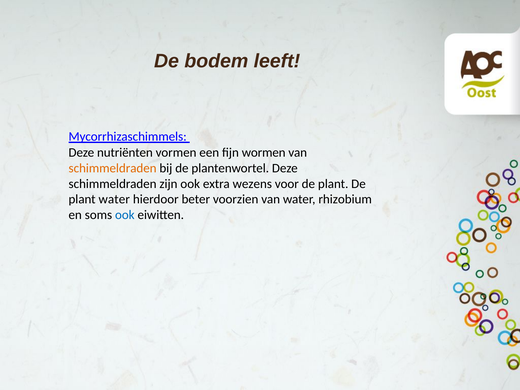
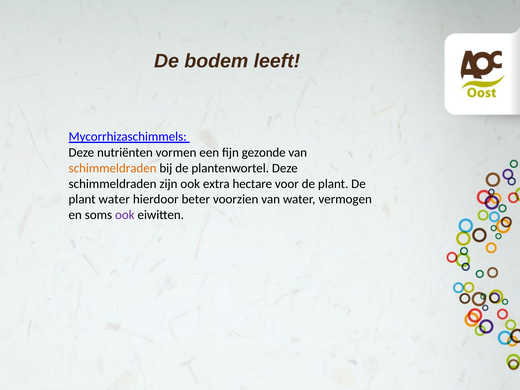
wormen: wormen -> gezonde
wezens: wezens -> hectare
rhizobium: rhizobium -> vermogen
ook at (125, 215) colour: blue -> purple
